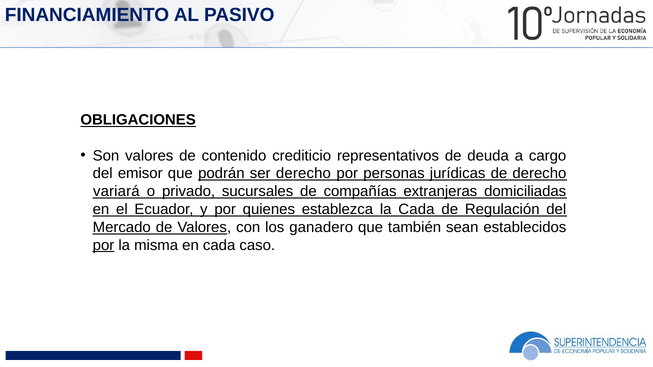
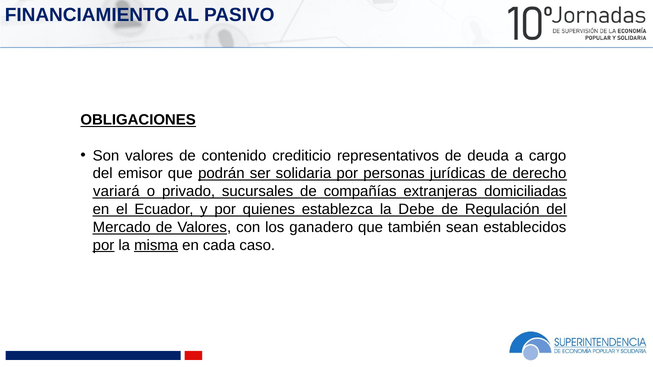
ser derecho: derecho -> solidaria
la Cada: Cada -> Debe
misma underline: none -> present
